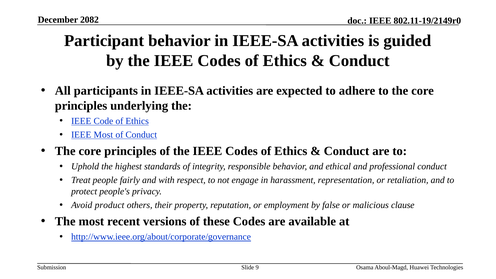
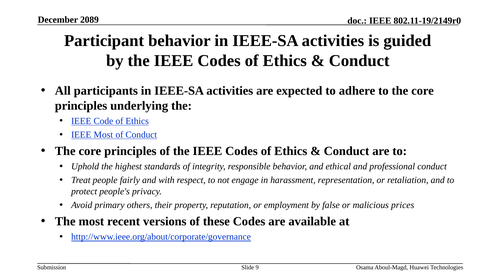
2082: 2082 -> 2089
product: product -> primary
clause: clause -> prices
